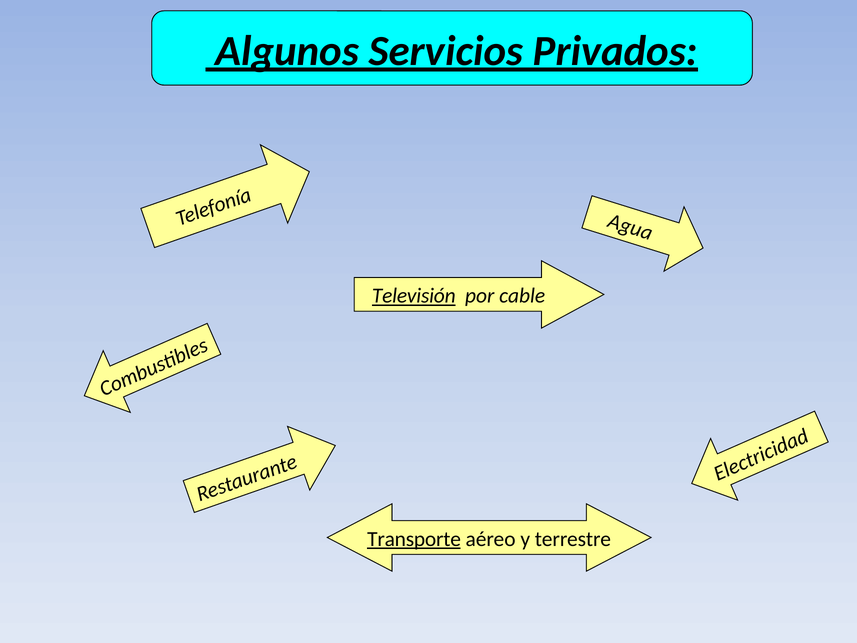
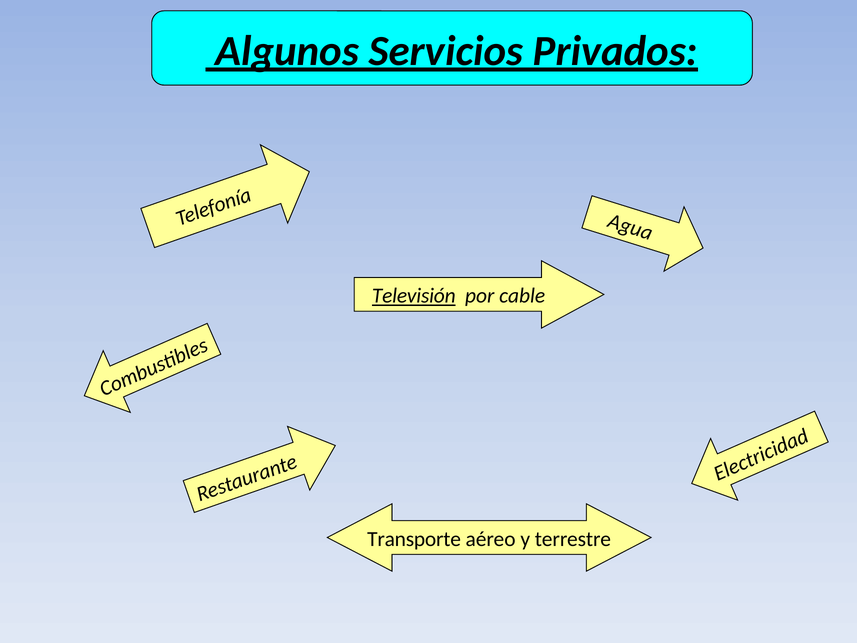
Transporte underline: present -> none
